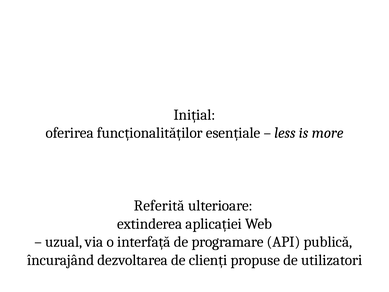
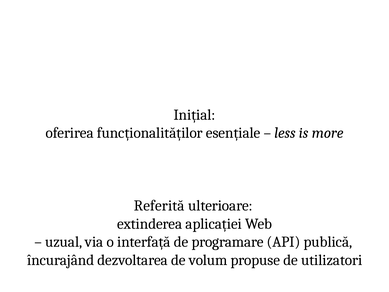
clienți: clienți -> volum
